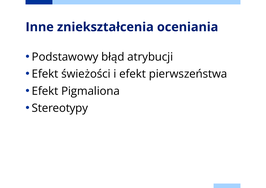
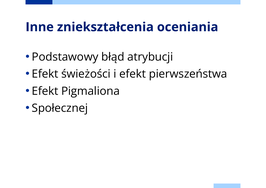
Stereotypy: Stereotypy -> Społecznej
